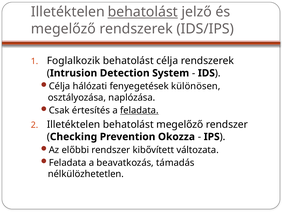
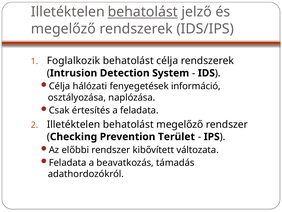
különösen: különösen -> információ
feladata at (139, 110) underline: present -> none
Okozza: Okozza -> Terület
nélkülözhetetlen: nélkülözhetetlen -> adathordozókról
